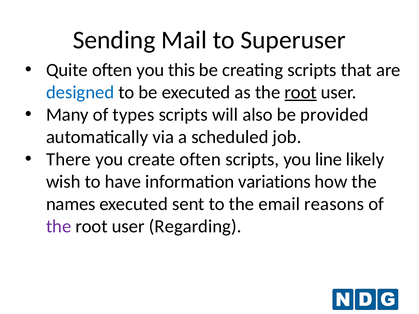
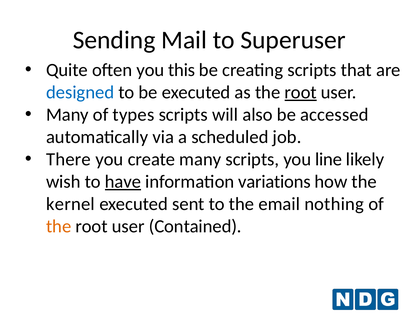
provided: provided -> accessed
create often: often -> many
have underline: none -> present
names: names -> kernel
reasons: reasons -> nothing
the at (59, 227) colour: purple -> orange
Regarding: Regarding -> Contained
